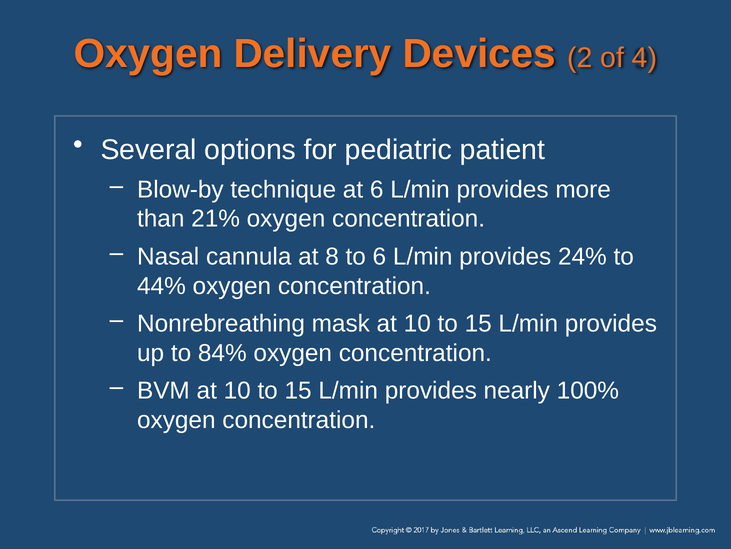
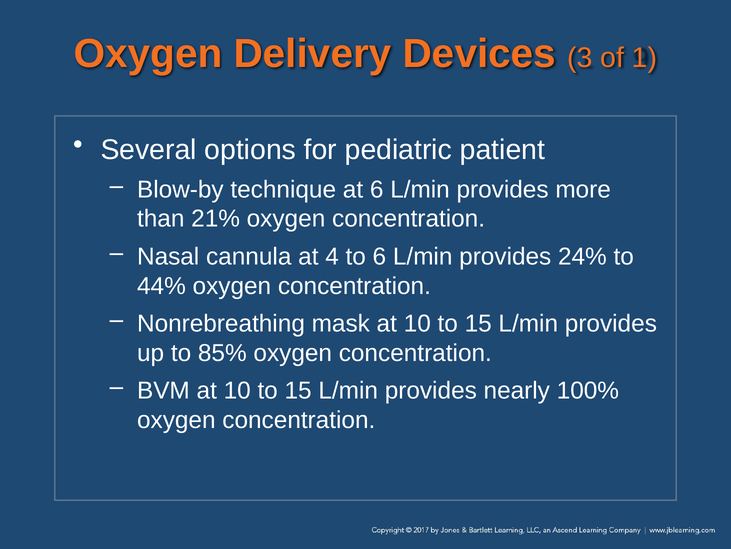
2: 2 -> 3
4: 4 -> 1
8: 8 -> 4
84%: 84% -> 85%
